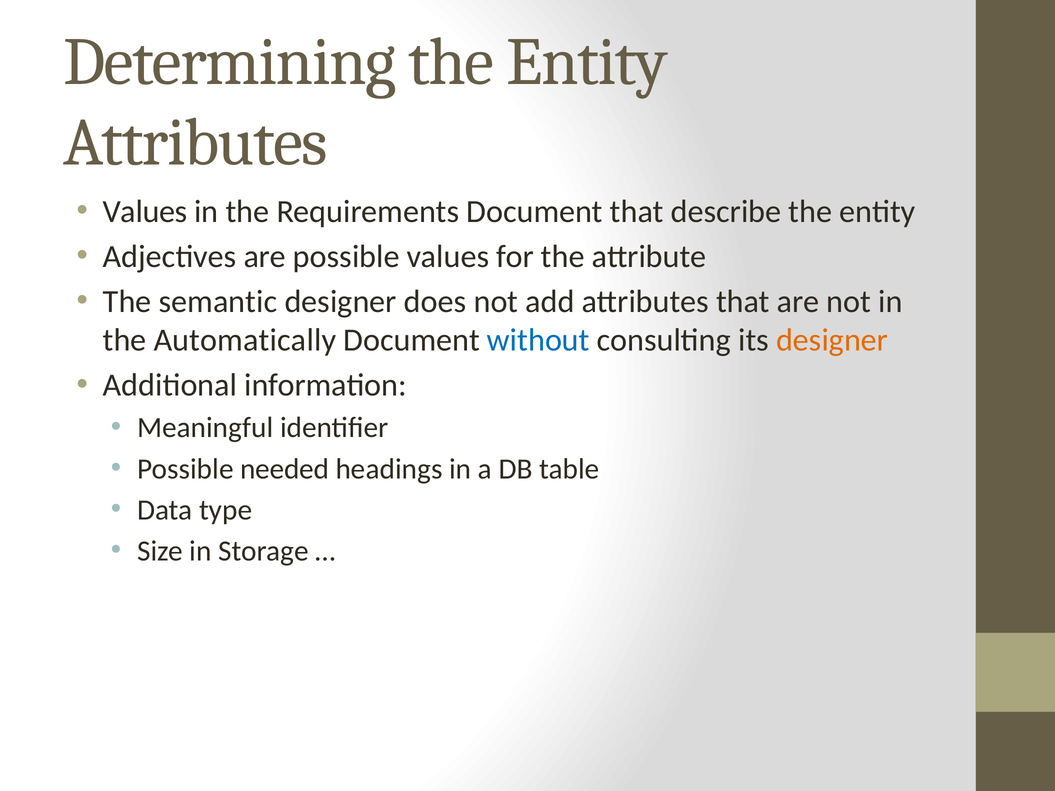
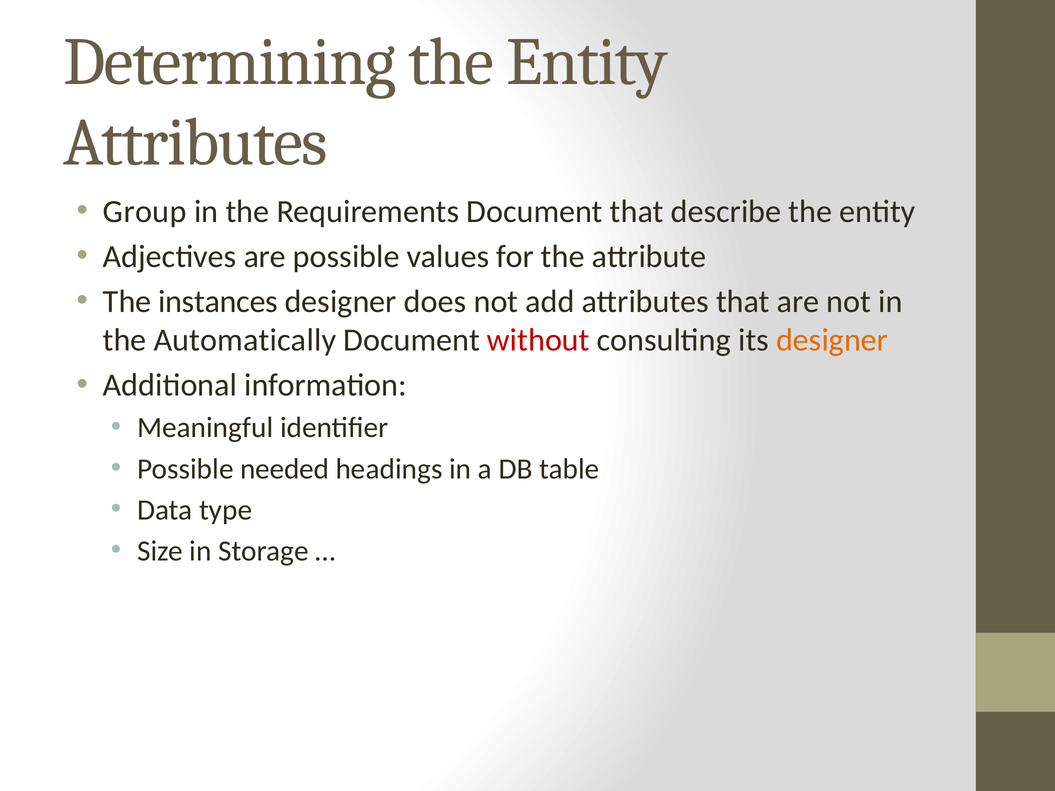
Values at (145, 211): Values -> Group
semantic: semantic -> instances
without colour: blue -> red
